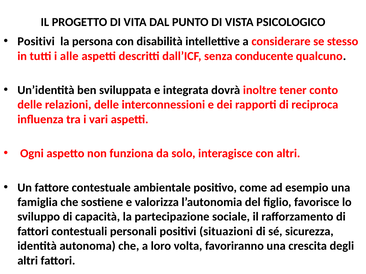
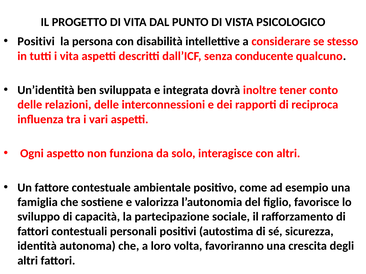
i alle: alle -> vita
situazioni: situazioni -> autostima
